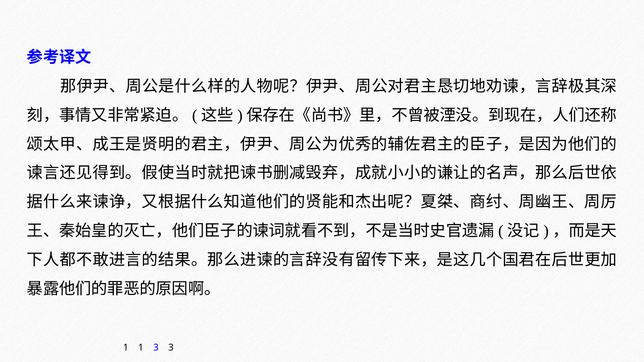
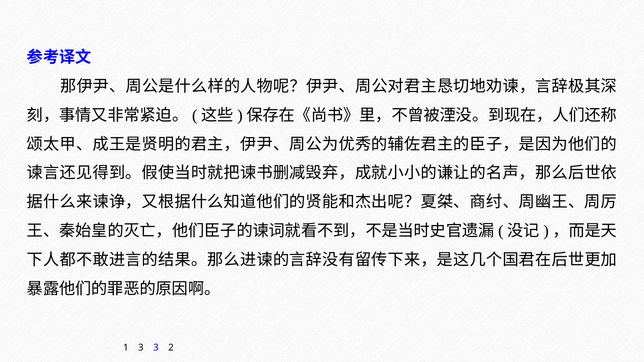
1 1: 1 -> 3
3 3: 3 -> 2
